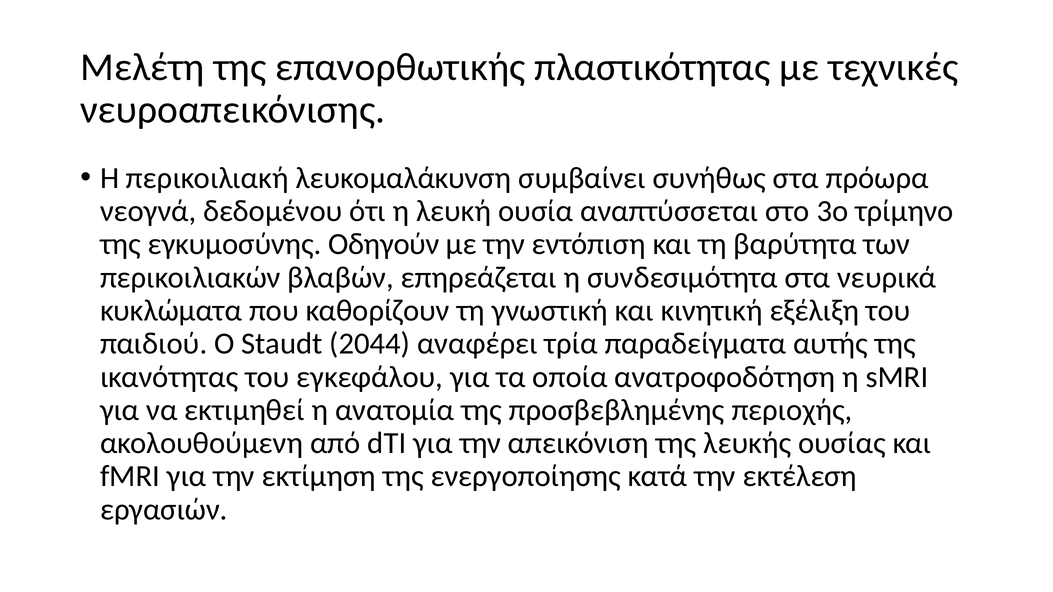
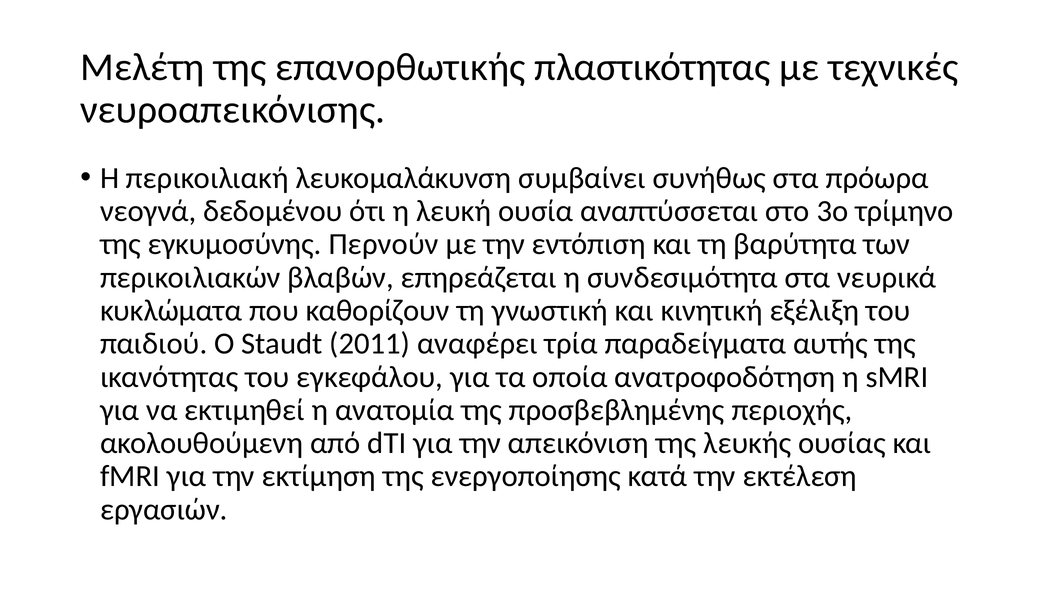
Οδηγούν: Οδηγούν -> Περνούν
2044: 2044 -> 2011
